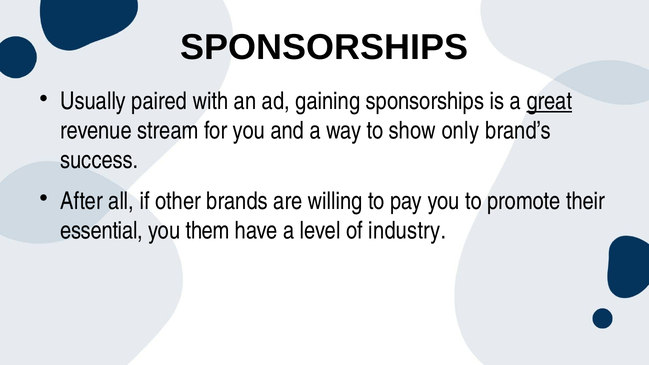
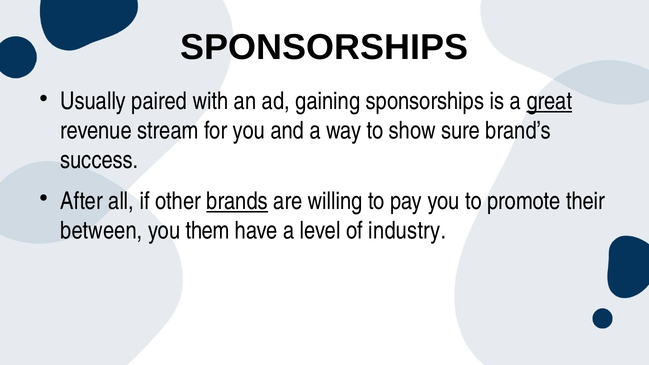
only: only -> sure
brands underline: none -> present
essential: essential -> between
